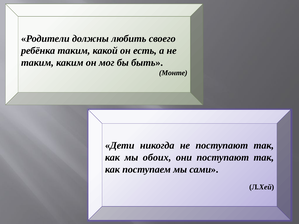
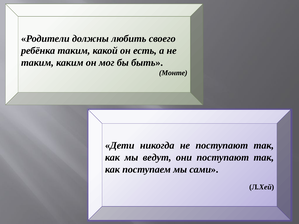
обоих: обоих -> ведут
